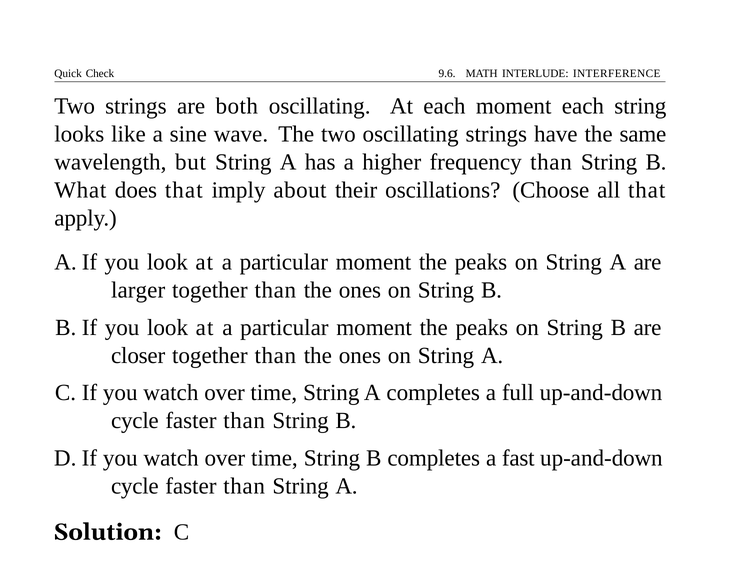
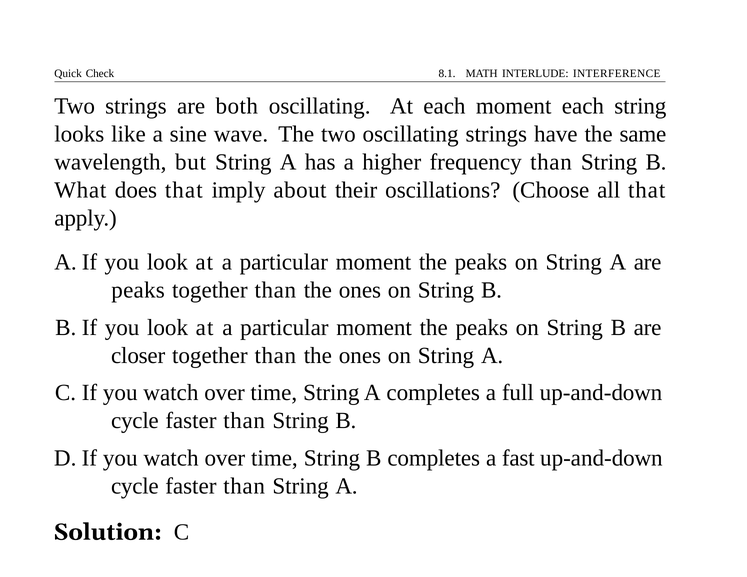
9.6: 9.6 -> 8.1
larger at (138, 290): larger -> peaks
